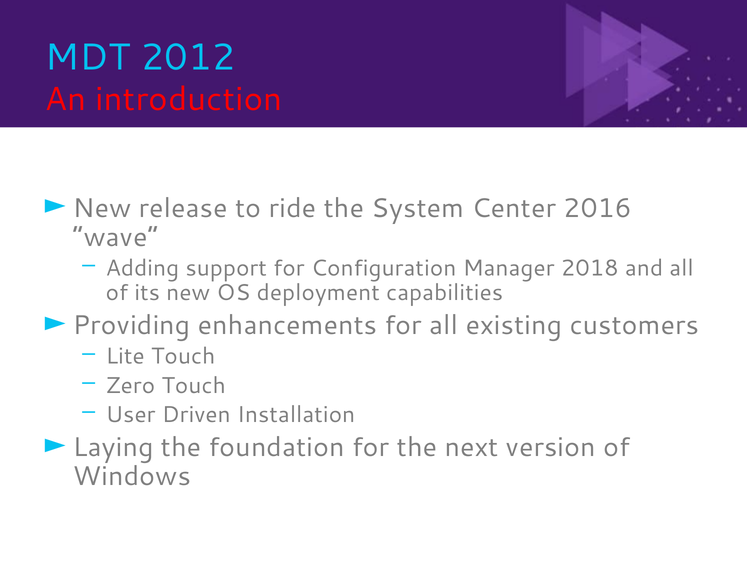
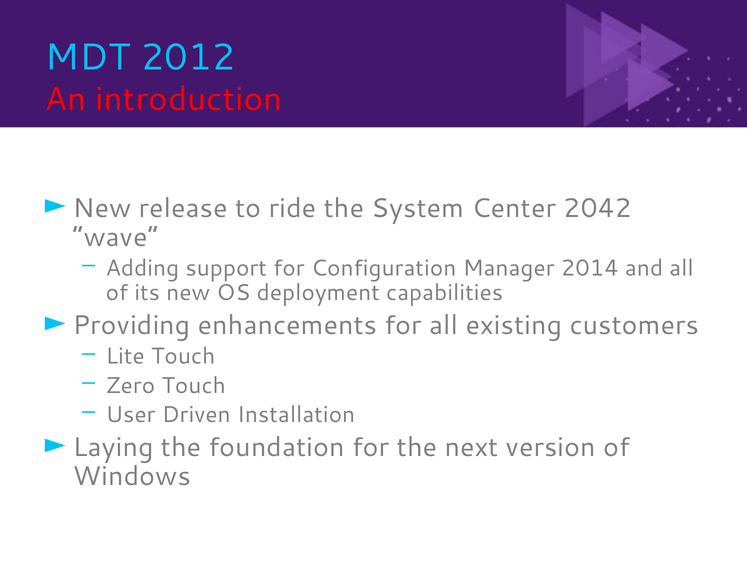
2016: 2016 -> 2042
2018: 2018 -> 2014
